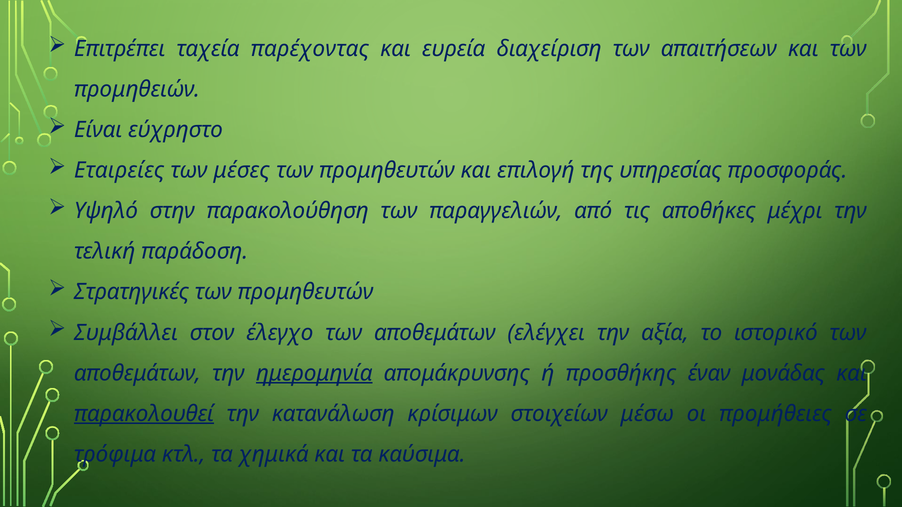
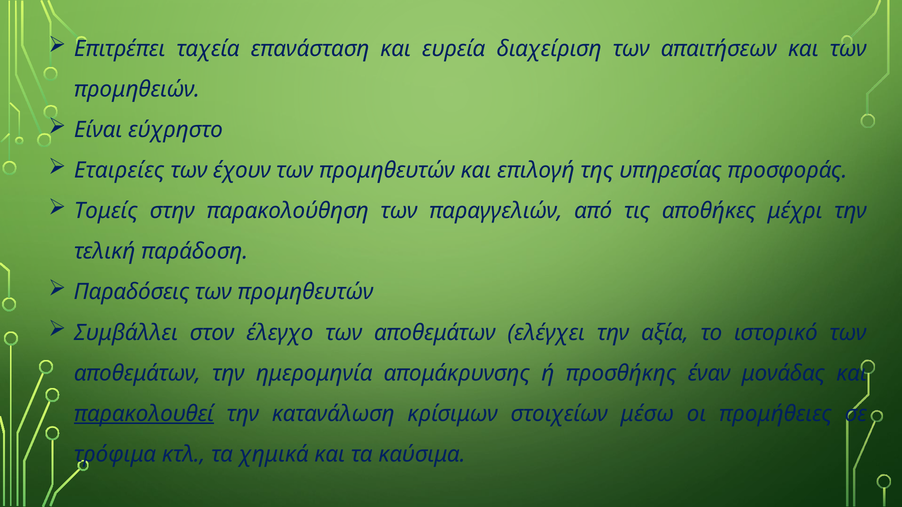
παρέχοντας: παρέχοντας -> επανάσταση
μέσες: μέσες -> έχουν
Υψηλό: Υψηλό -> Τομείς
Στρατηγικές: Στρατηγικές -> Παραδόσεις
ημερομηνία underline: present -> none
